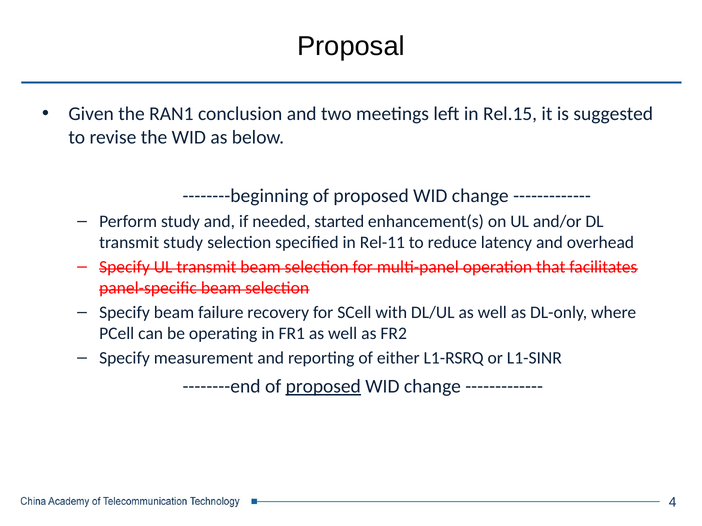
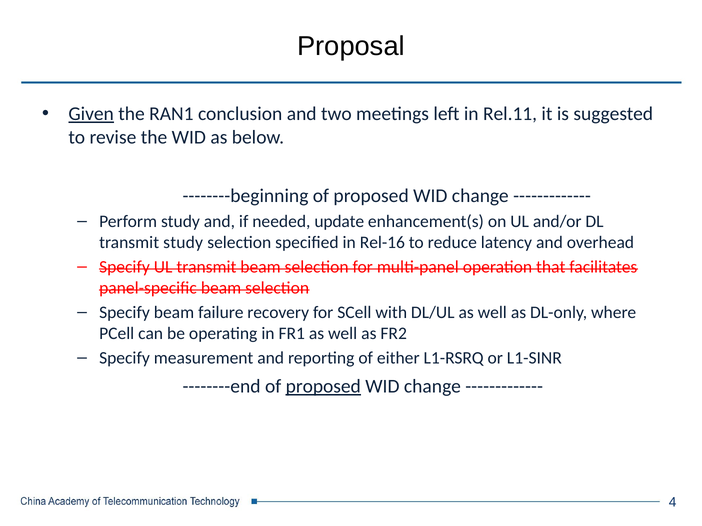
Given underline: none -> present
Rel.15: Rel.15 -> Rel.11
started: started -> update
Rel-11: Rel-11 -> Rel-16
